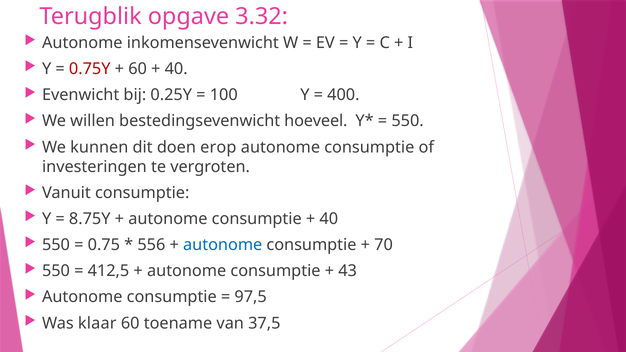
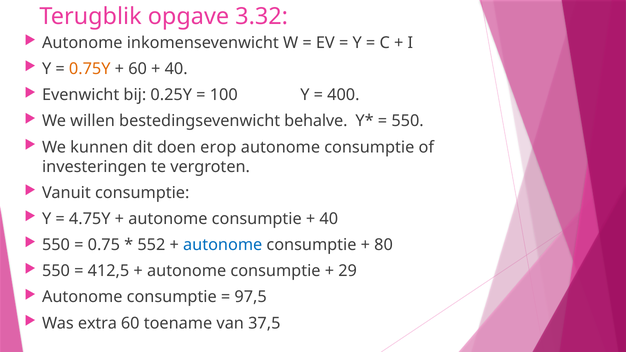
0.75Y colour: red -> orange
hoeveel: hoeveel -> behalve
8.75Y: 8.75Y -> 4.75Y
556: 556 -> 552
70: 70 -> 80
43: 43 -> 29
klaar: klaar -> extra
